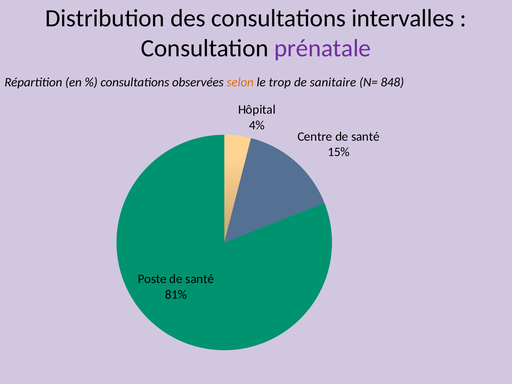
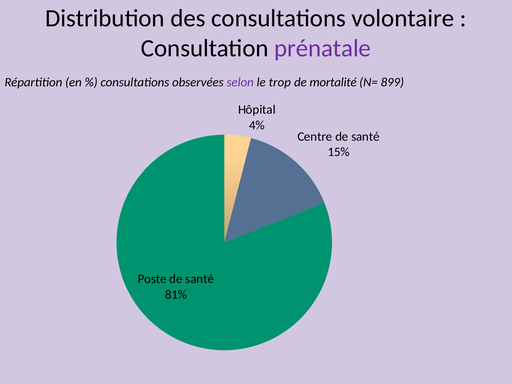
intervalles: intervalles -> volontaire
selon colour: orange -> purple
sanitaire: sanitaire -> mortalité
848: 848 -> 899
